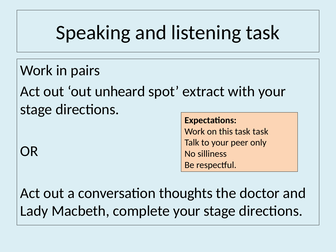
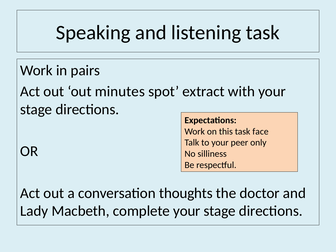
unheard: unheard -> minutes
task task: task -> face
